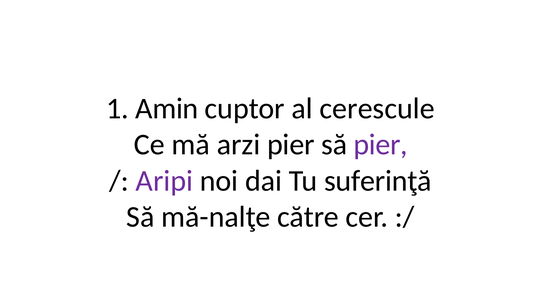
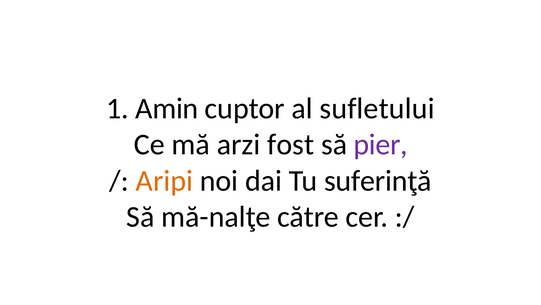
cerescule: cerescule -> sufletului
arzi pier: pier -> fost
Aripi colour: purple -> orange
